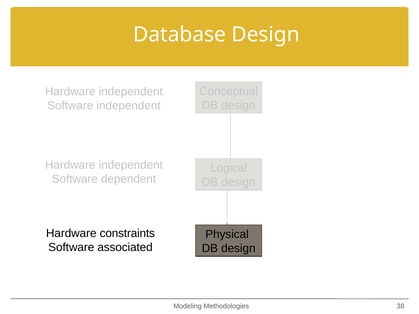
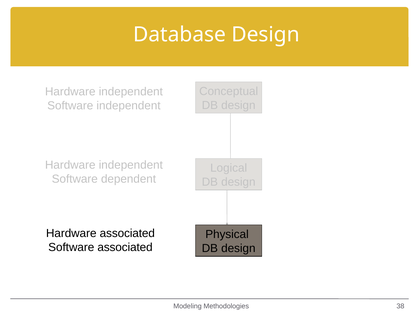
Hardware constraints: constraints -> associated
